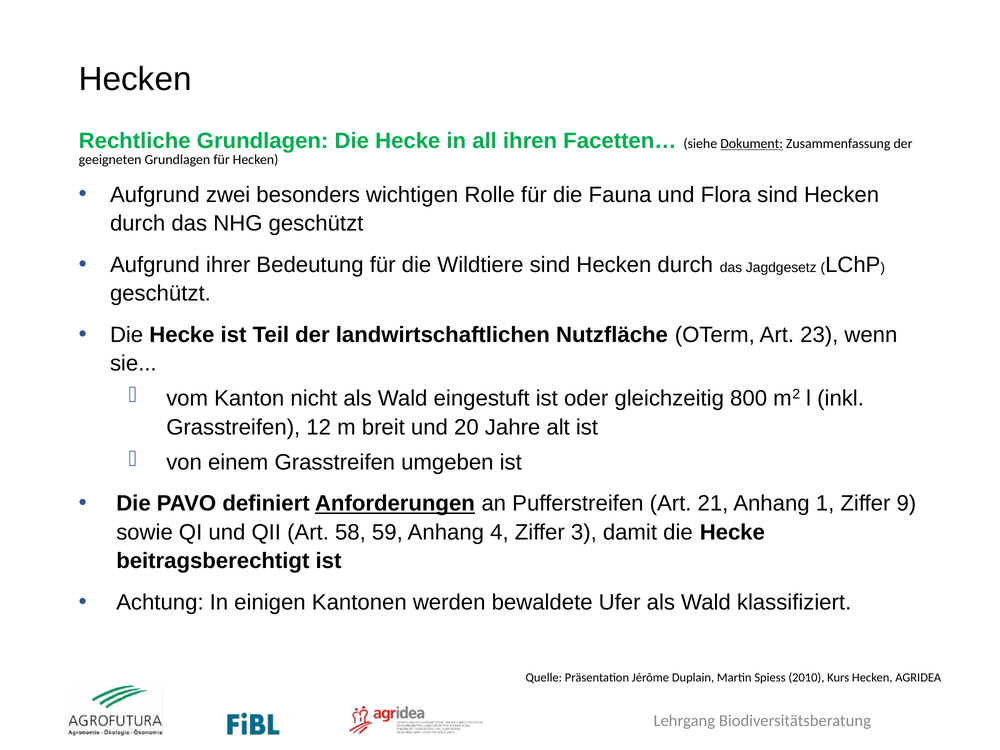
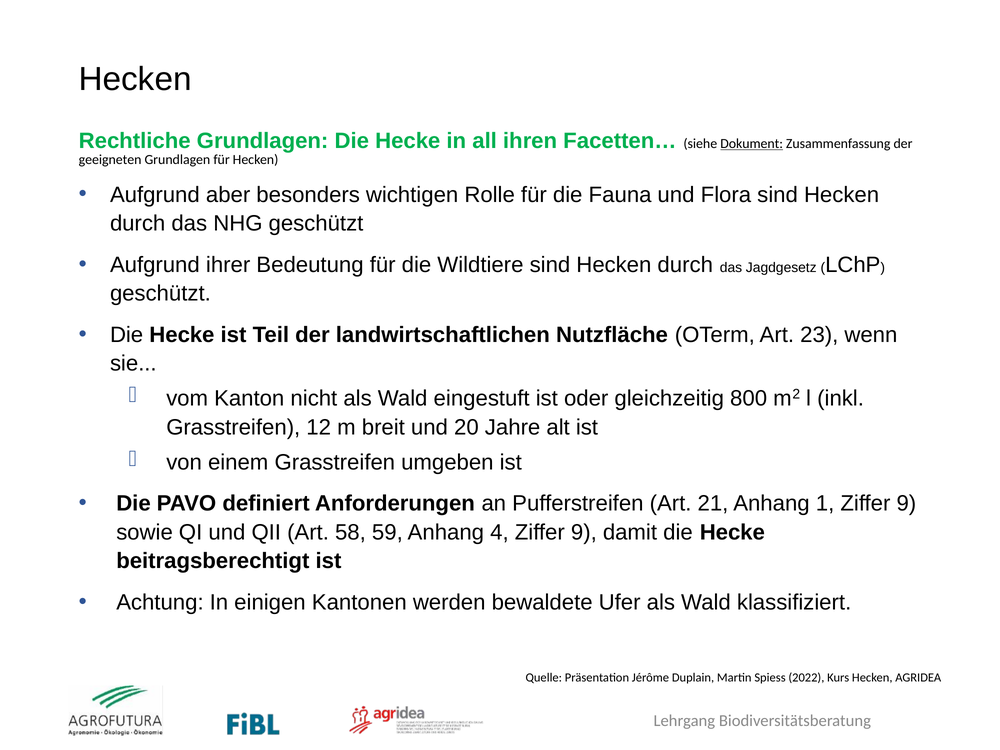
zwei: zwei -> aber
Anforderungen underline: present -> none
4 Ziffer 3: 3 -> 9
2010: 2010 -> 2022
